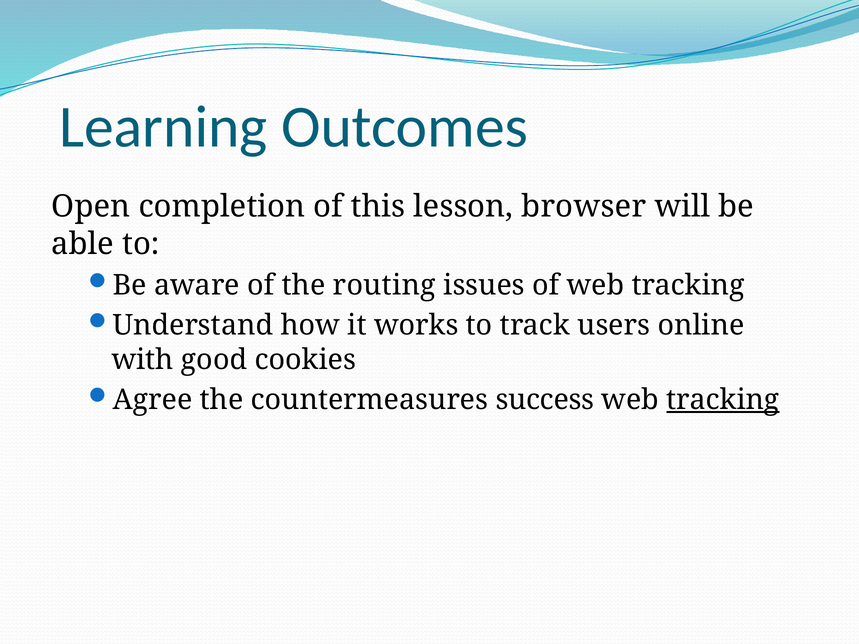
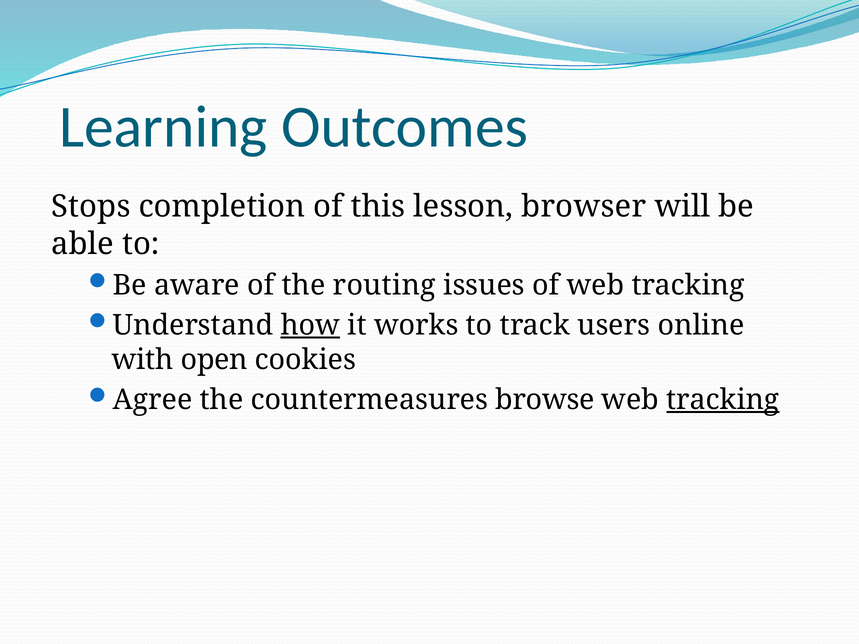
Open: Open -> Stops
how underline: none -> present
good: good -> open
success: success -> browse
